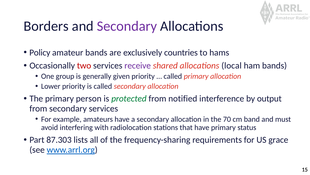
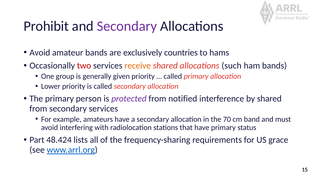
Borders: Borders -> Prohibit
Policy at (40, 52): Policy -> Avoid
receive colour: purple -> orange
local: local -> such
protected colour: green -> purple
by output: output -> shared
87.303: 87.303 -> 48.424
